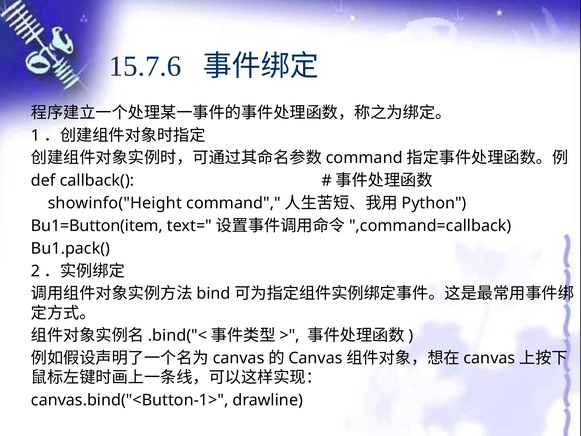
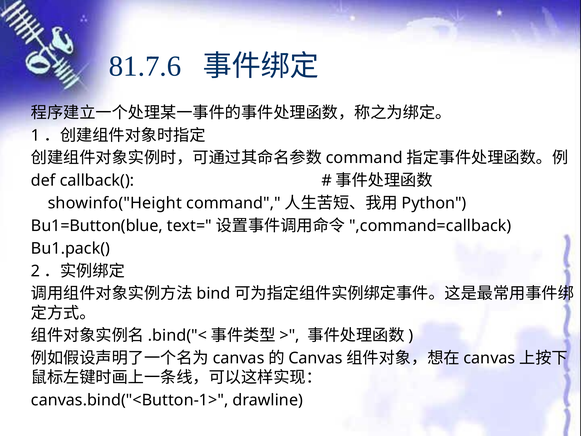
15.7.6: 15.7.6 -> 81.7.6
Bu1=Button(item: Bu1=Button(item -> Bu1=Button(blue
